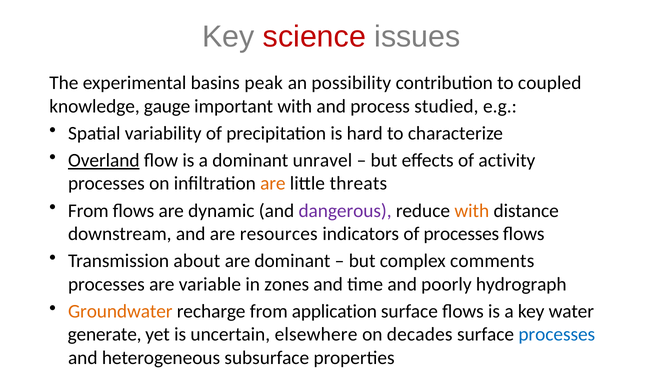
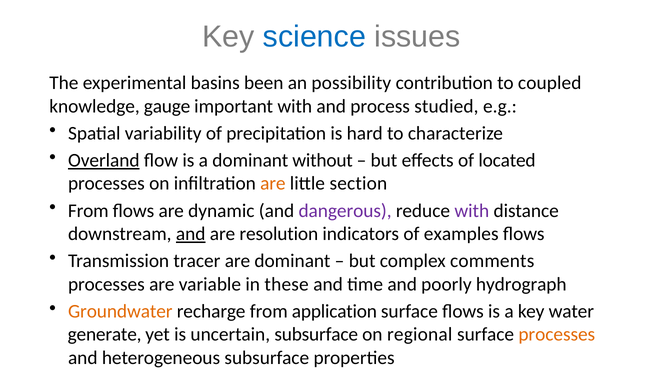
science colour: red -> blue
peak: peak -> been
unravel: unravel -> without
activity: activity -> located
threats: threats -> section
with at (472, 211) colour: orange -> purple
and at (191, 234) underline: none -> present
resources: resources -> resolution
of processes: processes -> examples
about: about -> tracer
zones: zones -> these
uncertain elsewhere: elsewhere -> subsurface
decades: decades -> regional
processes at (557, 334) colour: blue -> orange
